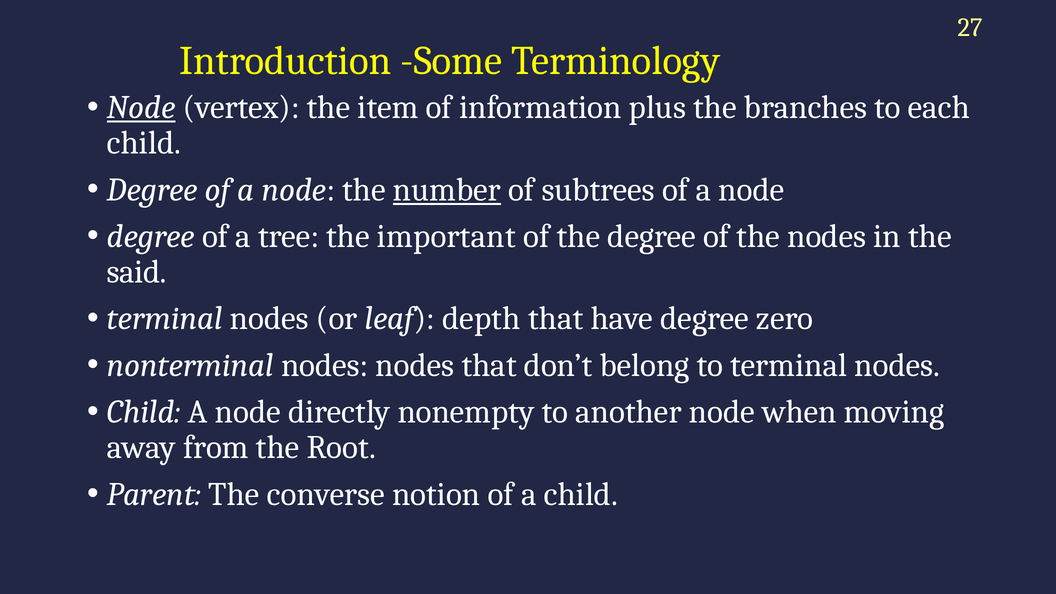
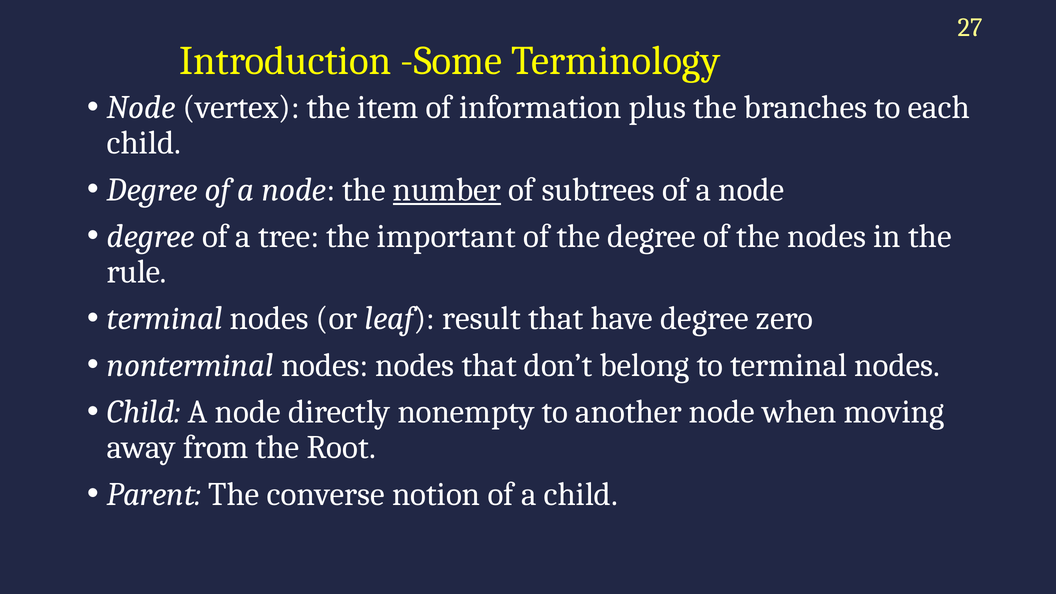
Node at (141, 107) underline: present -> none
said: said -> rule
depth: depth -> result
